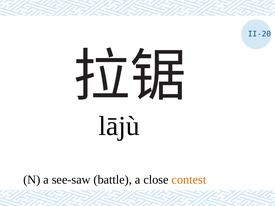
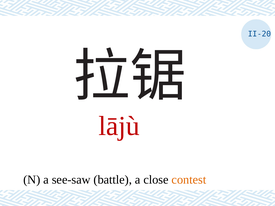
lājù colour: black -> red
